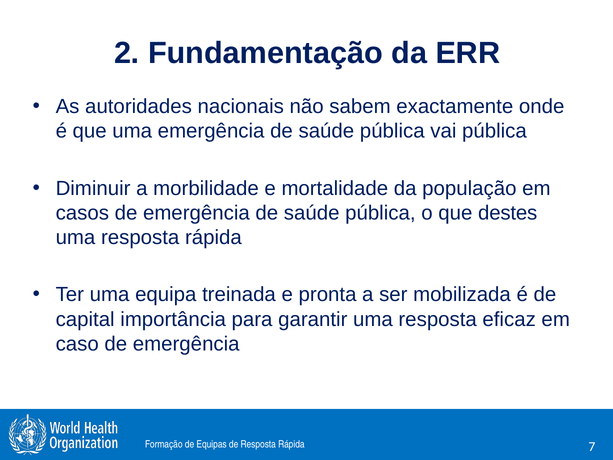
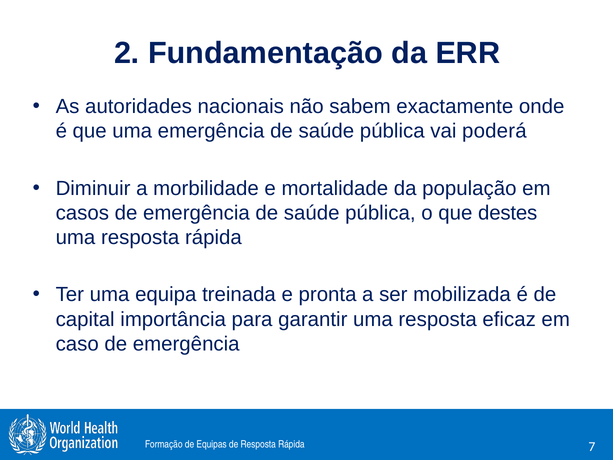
vai pública: pública -> poderá
